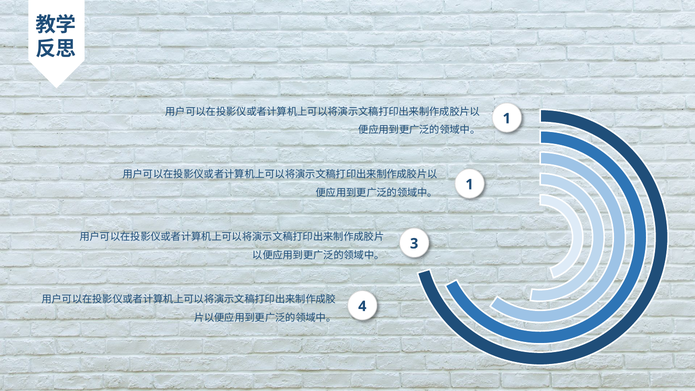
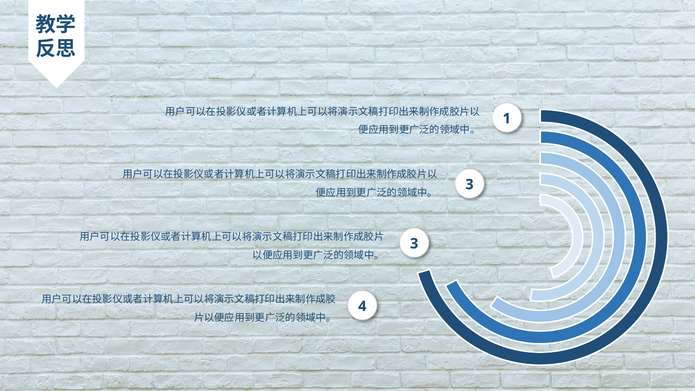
1 at (470, 184): 1 -> 3
